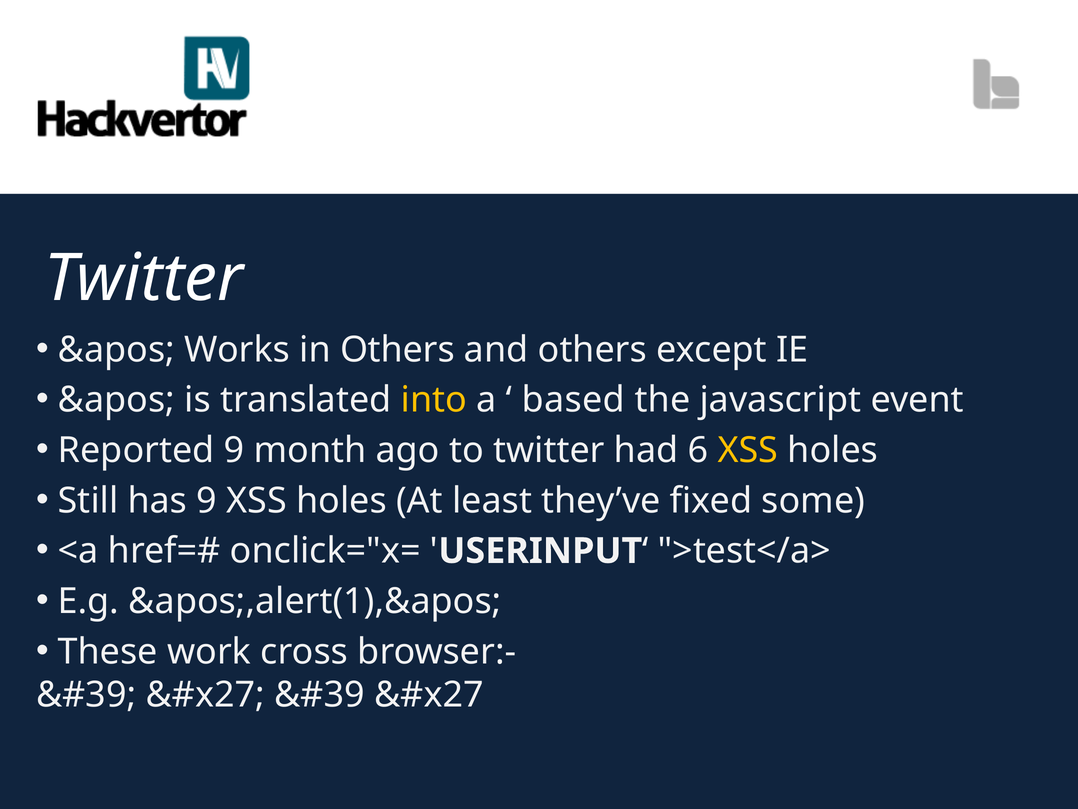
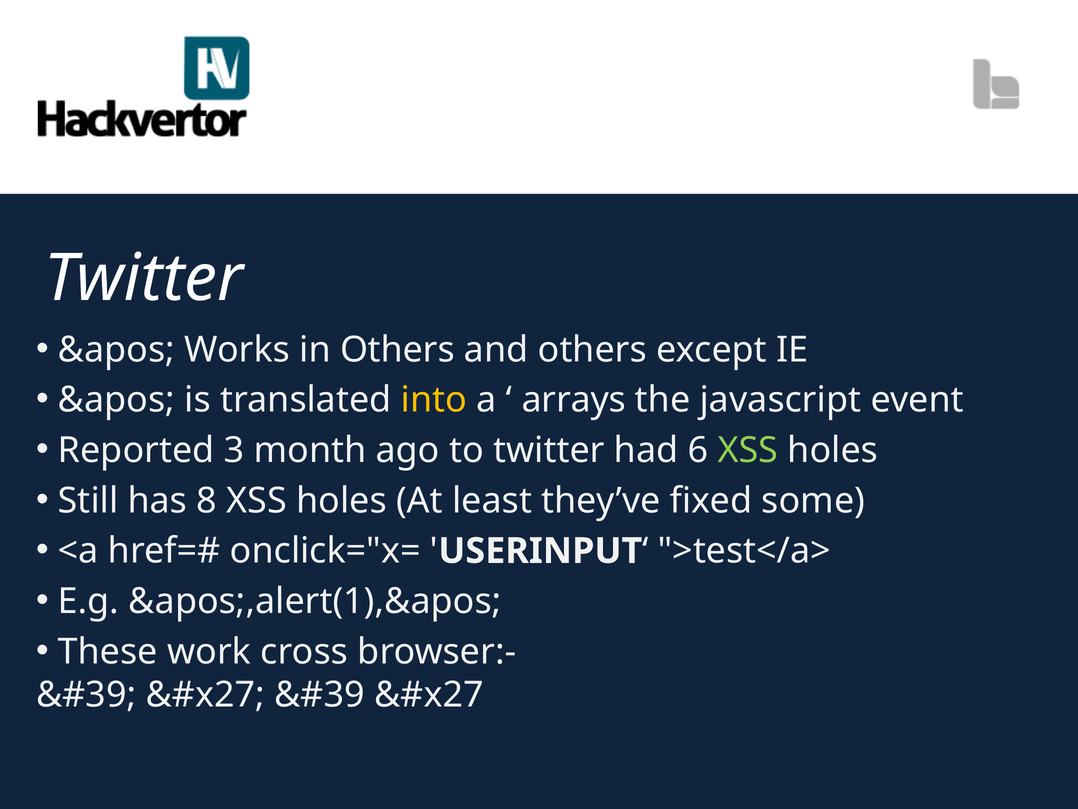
based: based -> arrays
Reported 9: 9 -> 3
XSS at (748, 450) colour: yellow -> light green
has 9: 9 -> 8
